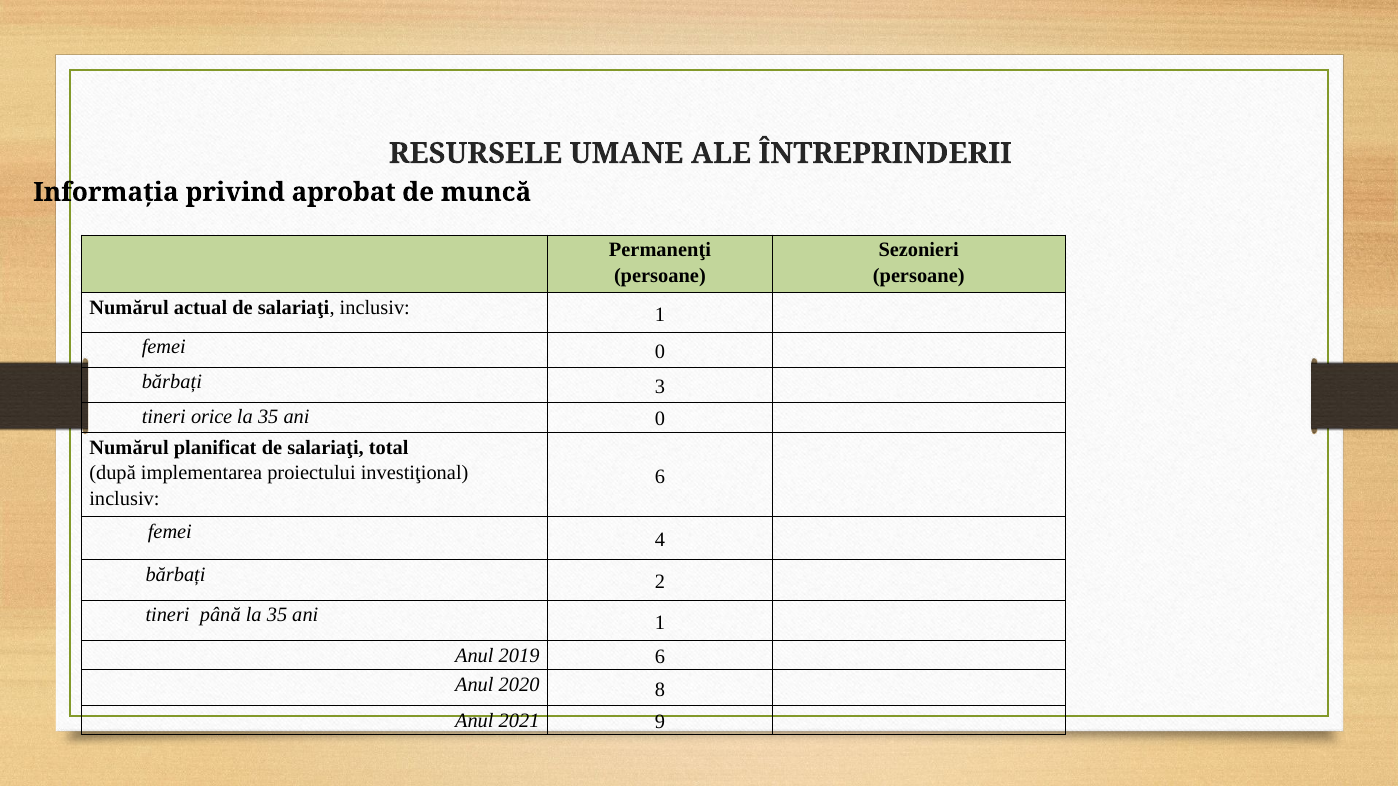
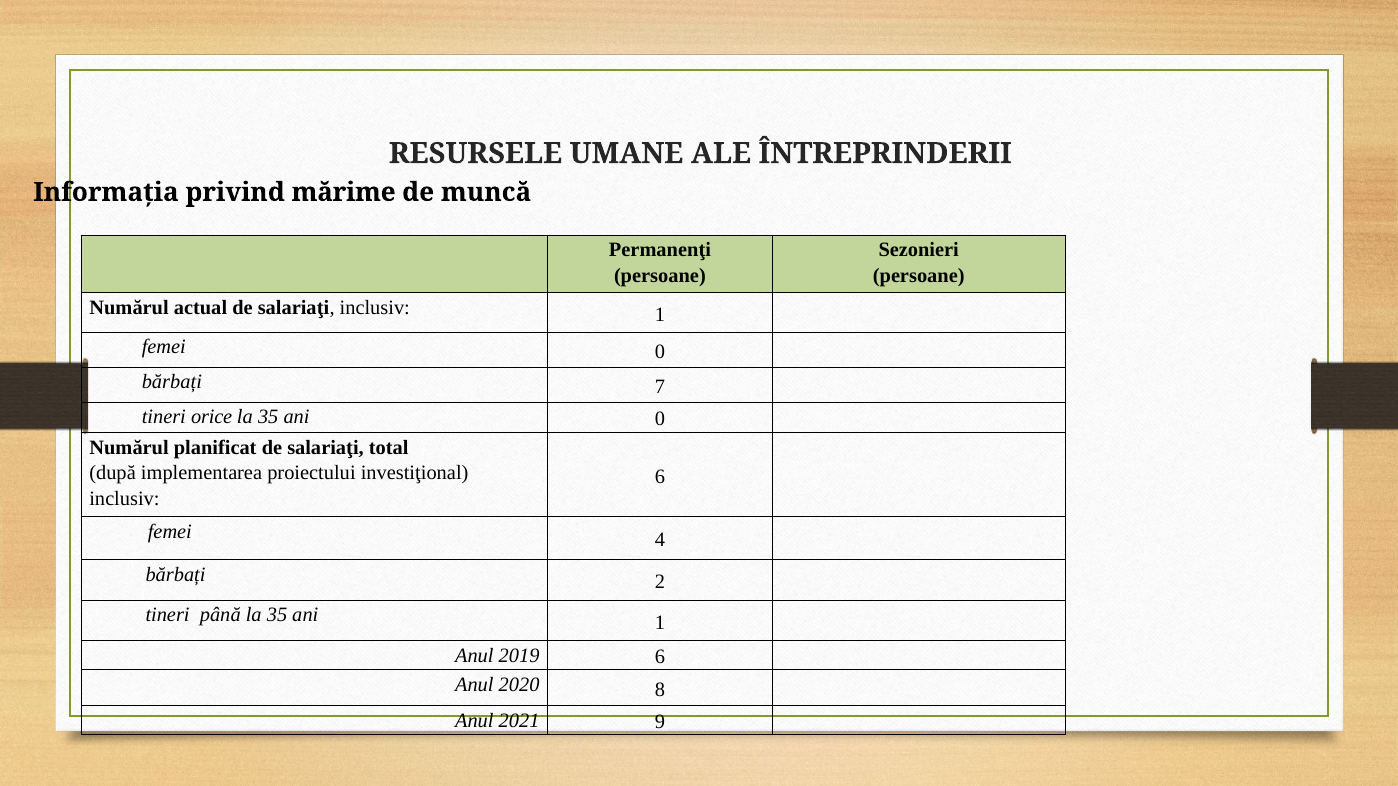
aprobat: aprobat -> mărime
3: 3 -> 7
